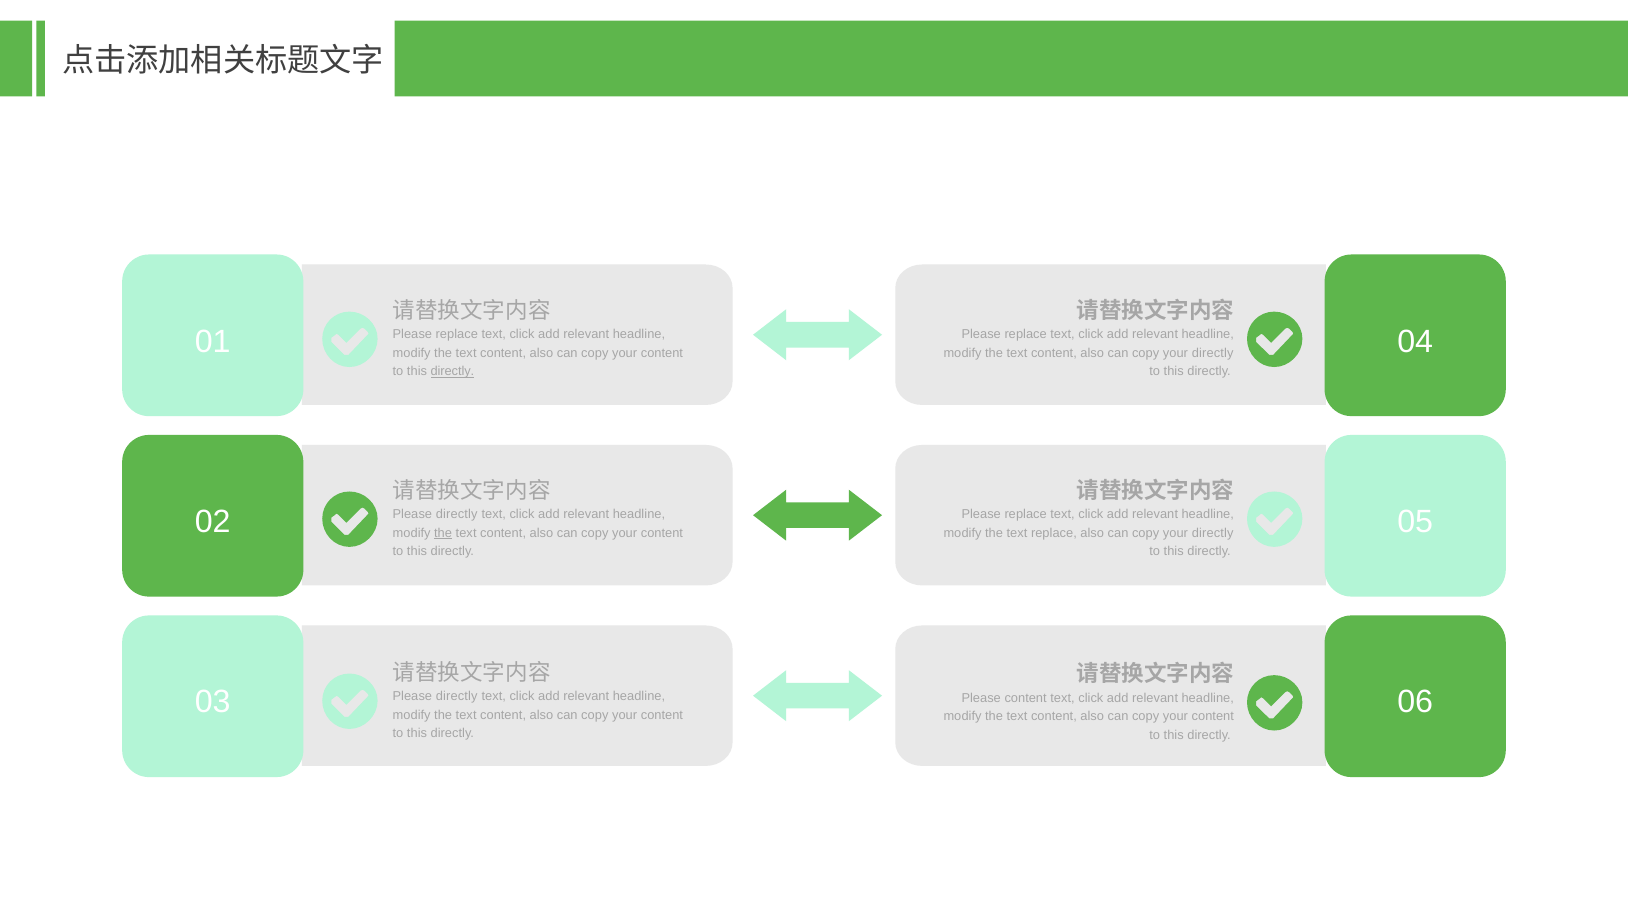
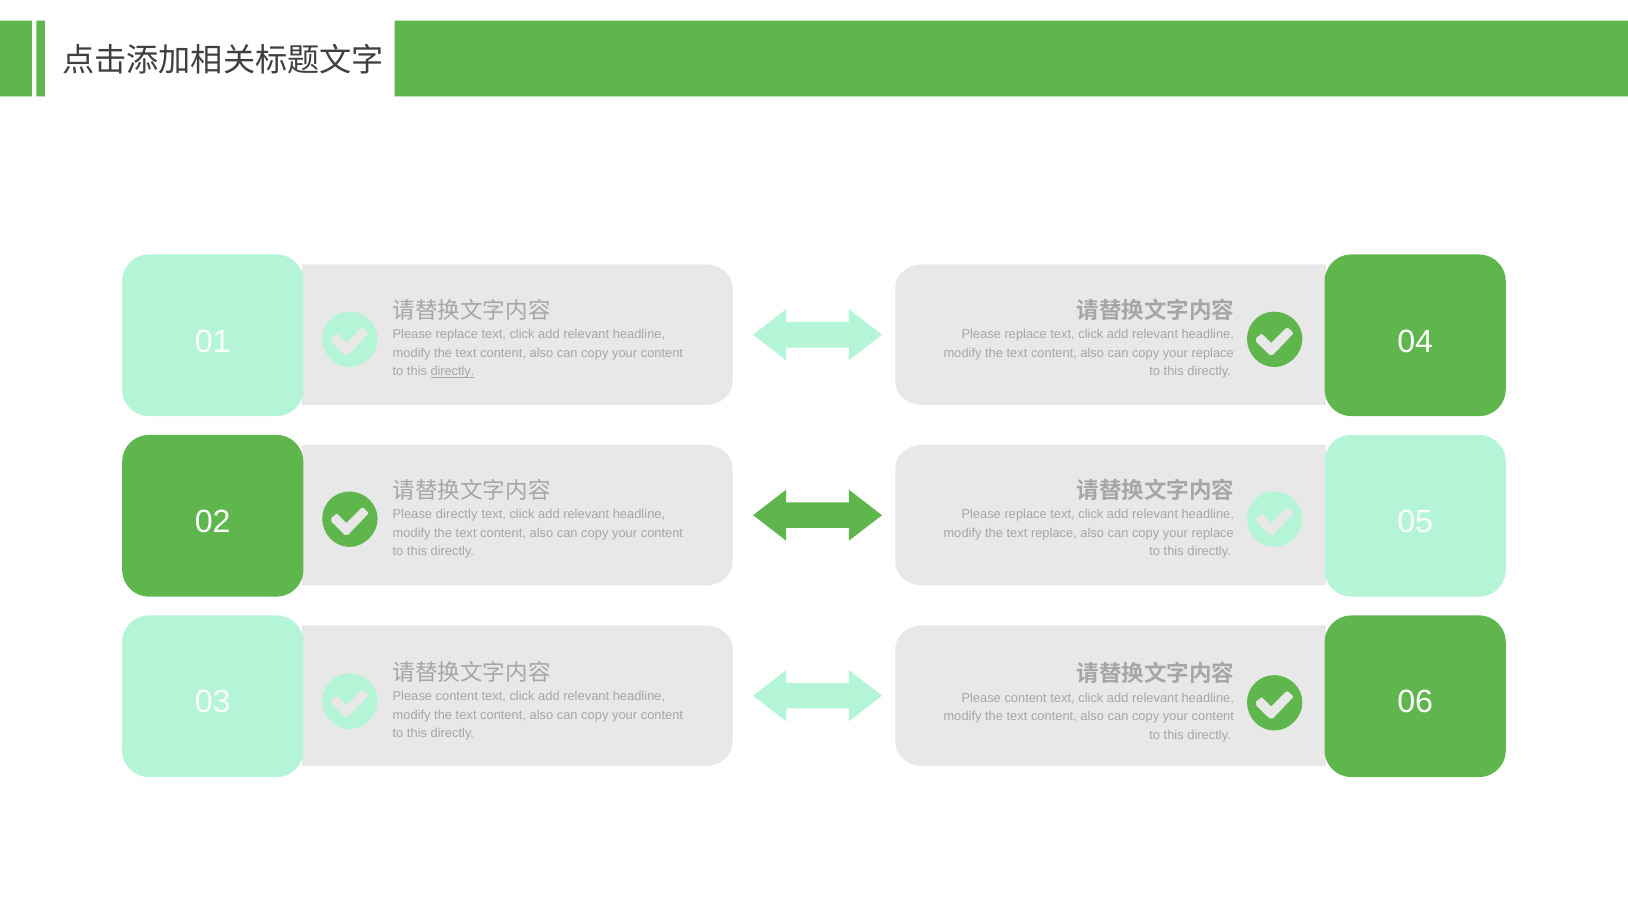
directly at (1213, 353): directly -> replace
the at (443, 533) underline: present -> none
directly at (1213, 533): directly -> replace
directly at (457, 696): directly -> content
